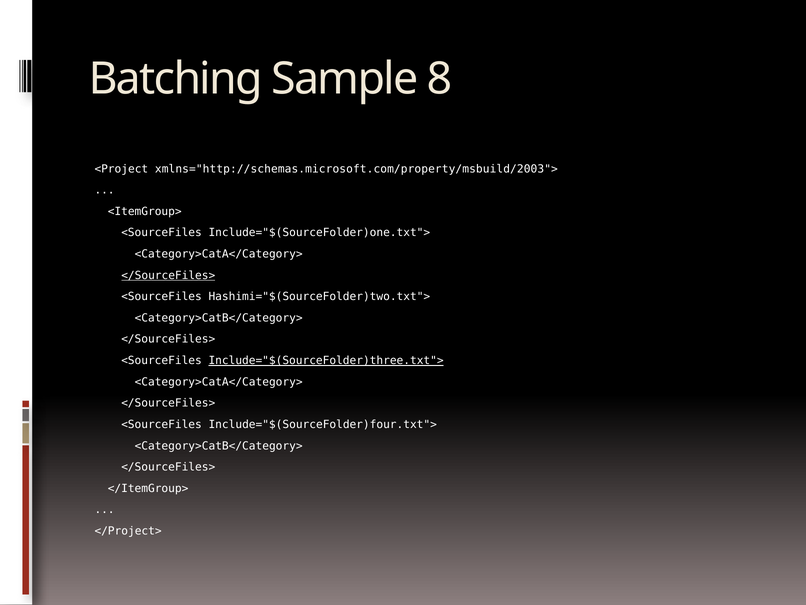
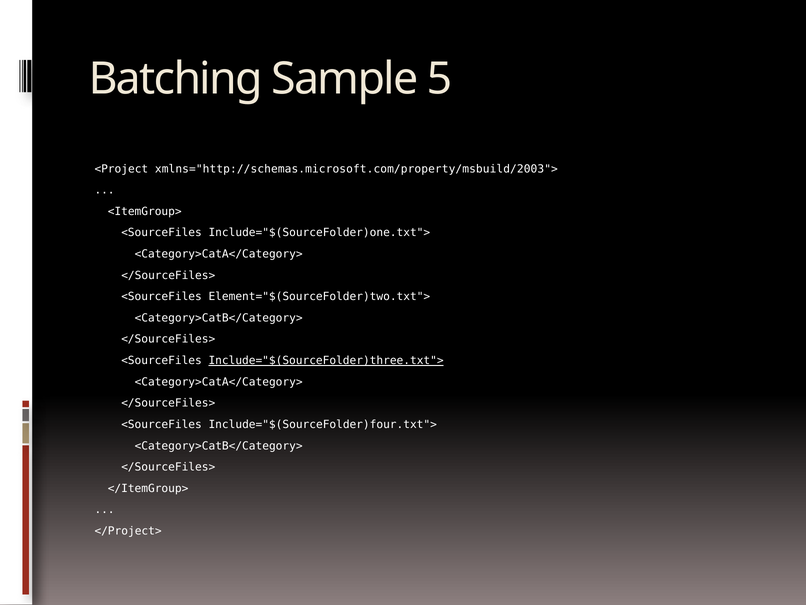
8: 8 -> 5
</SourceFiles> at (168, 275) underline: present -> none
Hashimi="$(SourceFolder)two.txt">: Hashimi="$(SourceFolder)two.txt"> -> Element="$(SourceFolder)two.txt">
